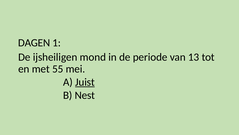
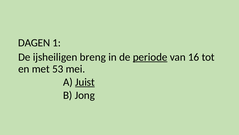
mond: mond -> breng
periode underline: none -> present
13: 13 -> 16
55: 55 -> 53
Nest: Nest -> Jong
